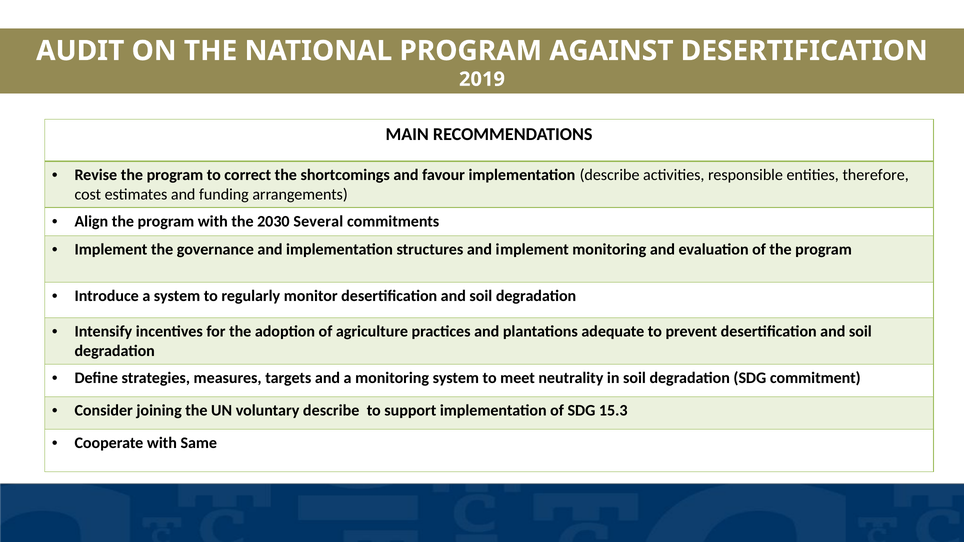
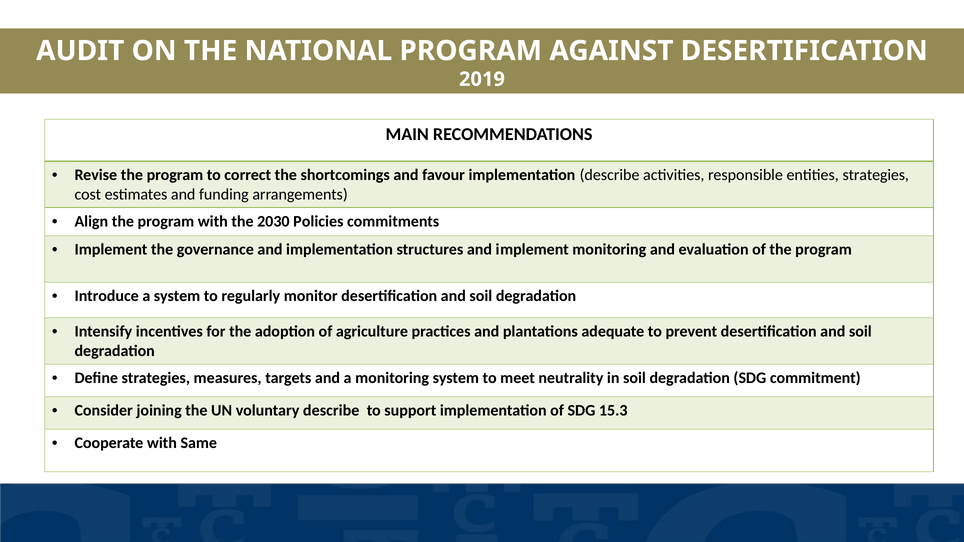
entities therefore: therefore -> strategies
Several: Several -> Policies
